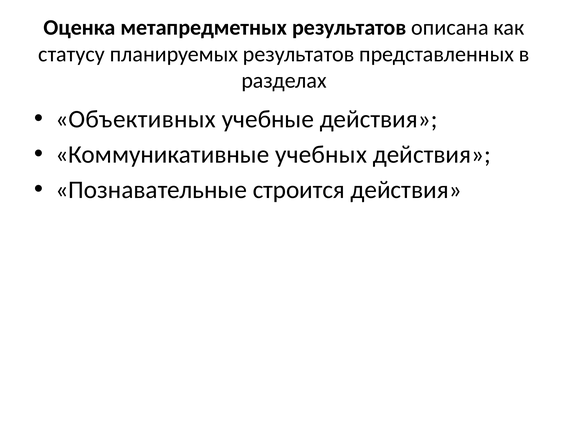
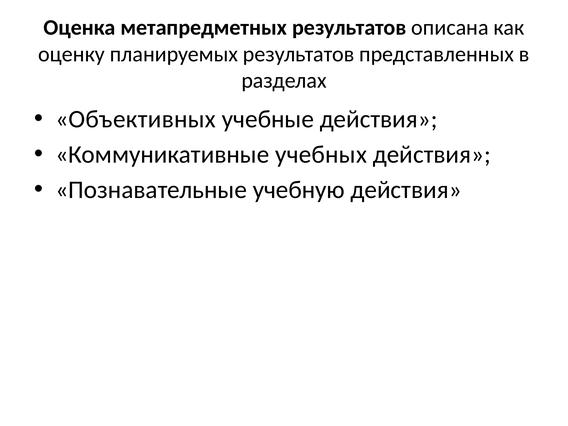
статусу: статусу -> оценку
строится: строится -> учебную
